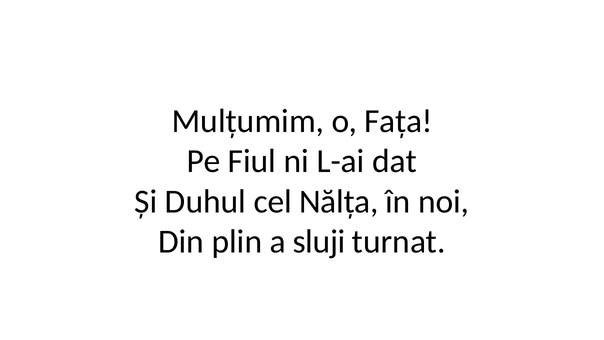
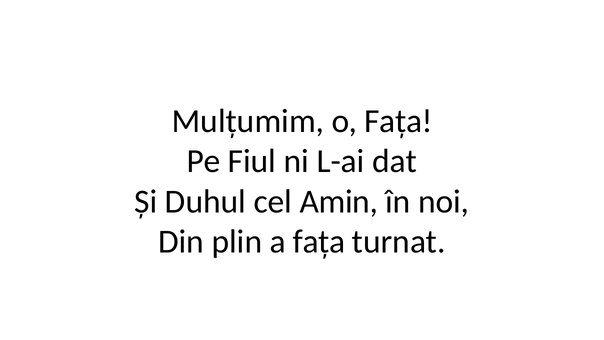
Nălța: Nălța -> Amin
a sluji: sluji -> fața
